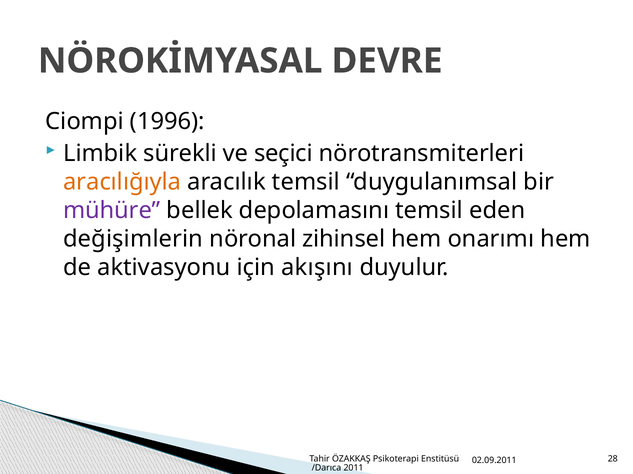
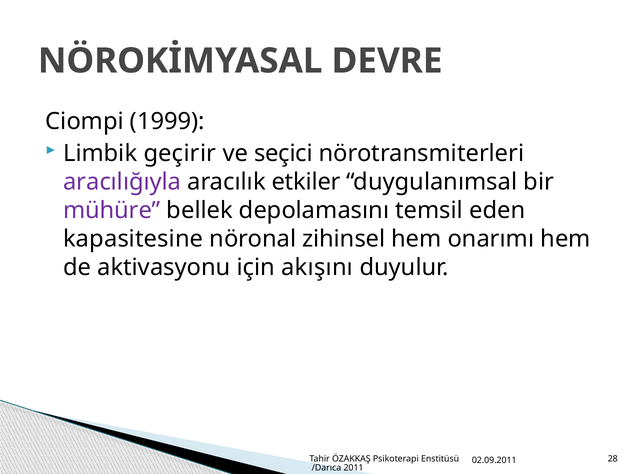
1996: 1996 -> 1999
sürekli: sürekli -> geçirir
aracılığıyla colour: orange -> purple
aracılık temsil: temsil -> etkiler
değişimlerin: değişimlerin -> kapasitesine
